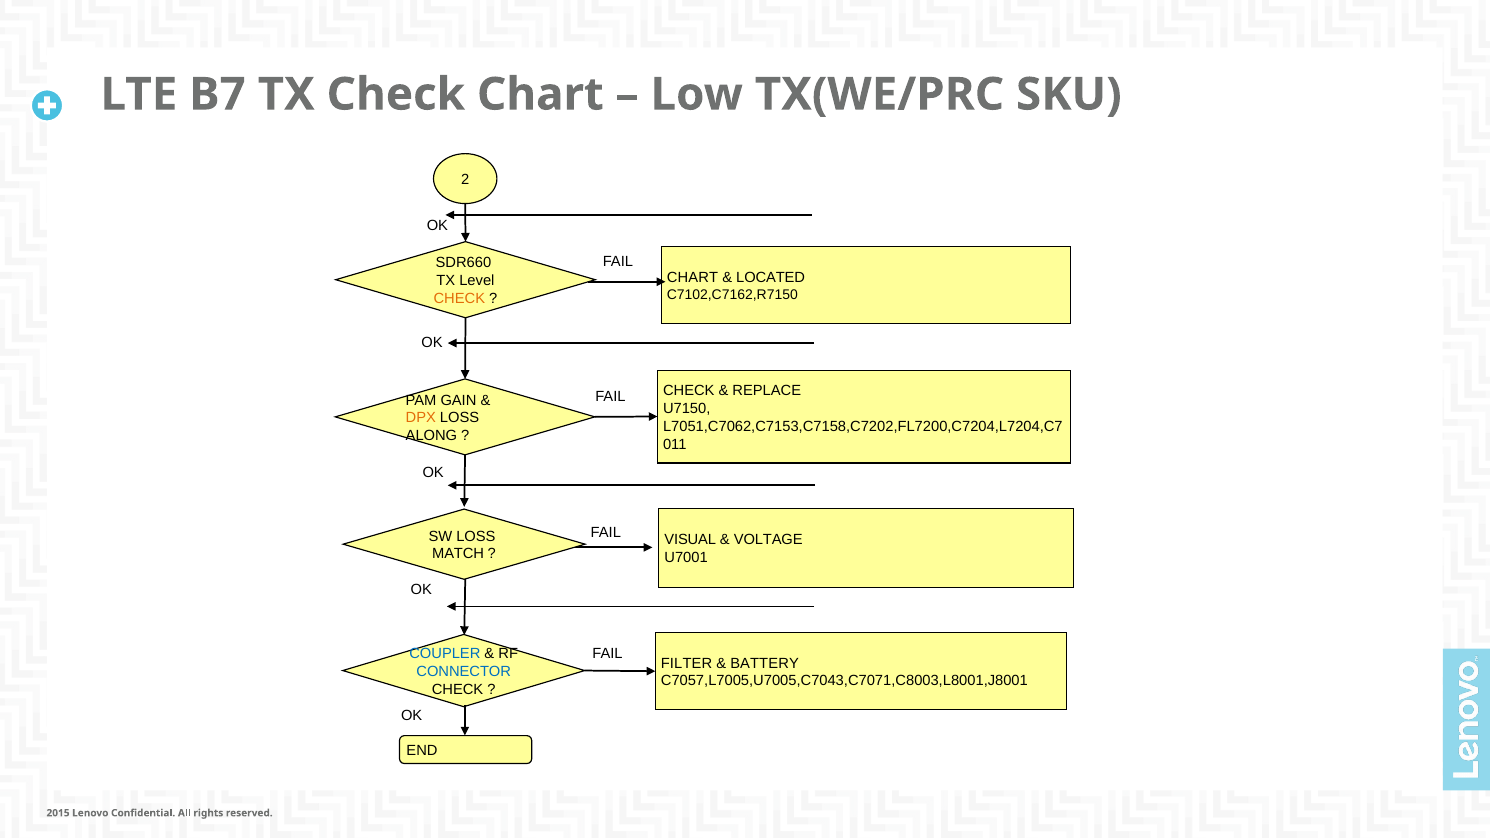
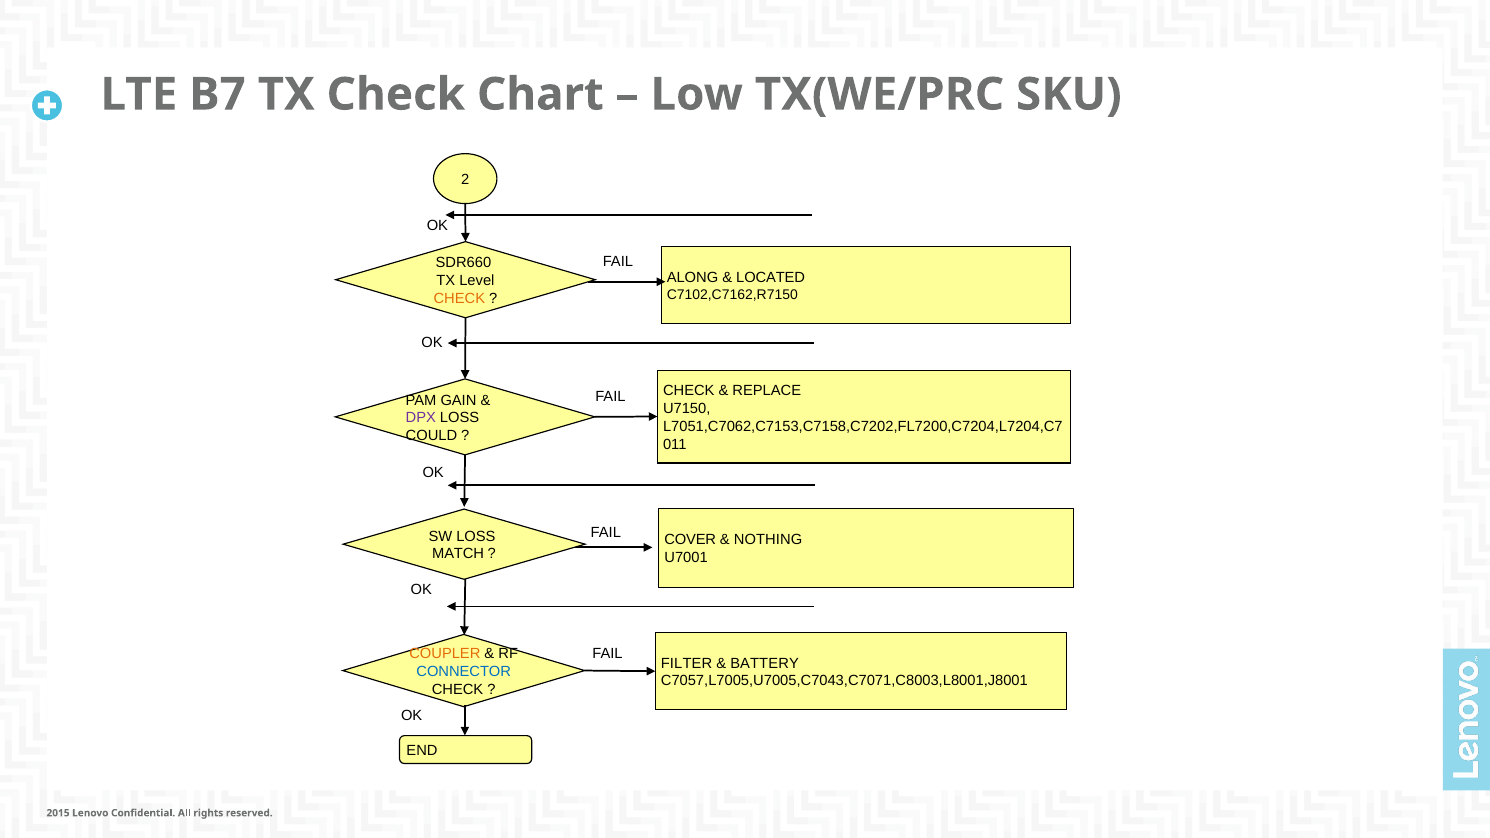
CHART at (692, 278): CHART -> ALONG
DPX colour: orange -> purple
ALONG: ALONG -> COULD
VISUAL: VISUAL -> COVER
VOLTAGE: VOLTAGE -> NOTHING
COUPLER colour: blue -> orange
